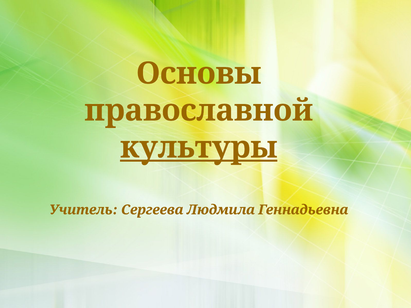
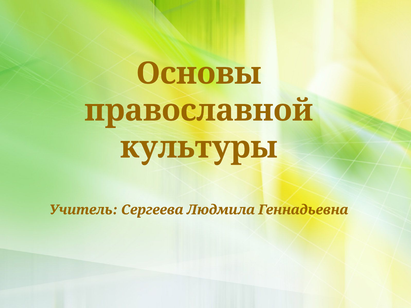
культуры underline: present -> none
